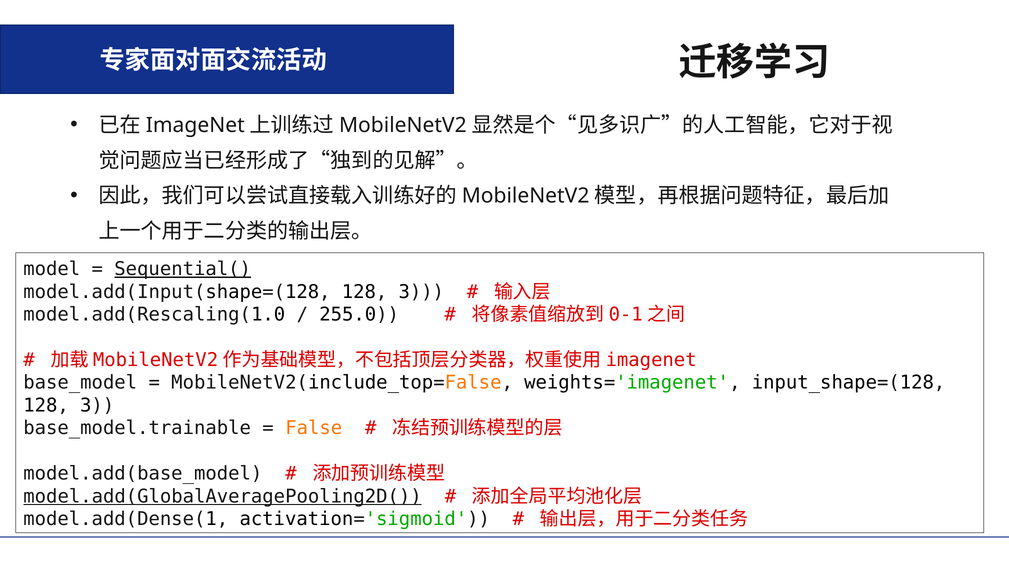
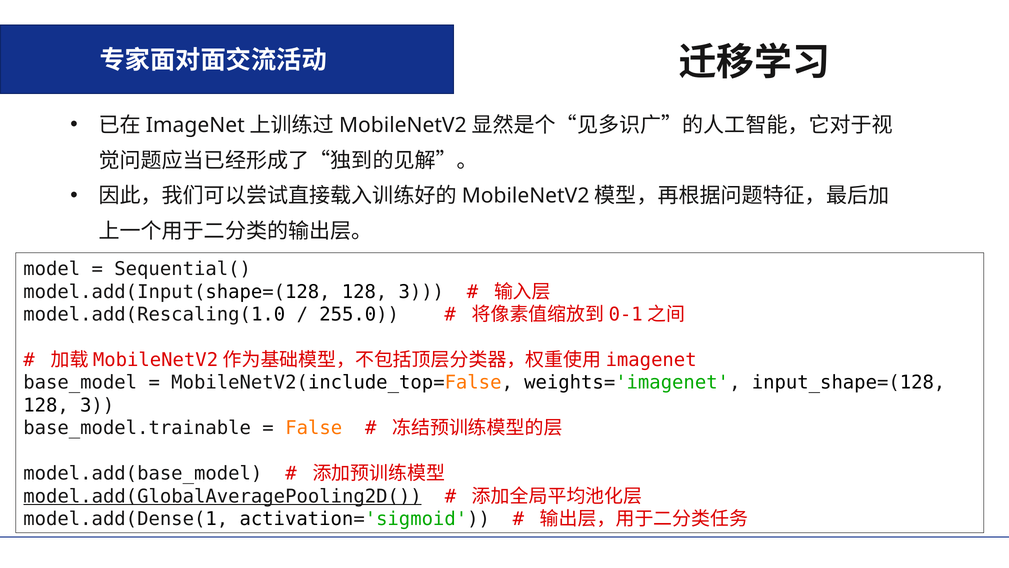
Sequential( underline: present -> none
